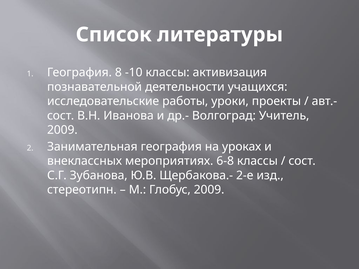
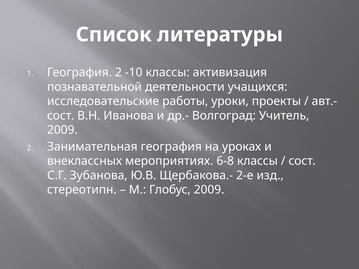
География 8: 8 -> 2
